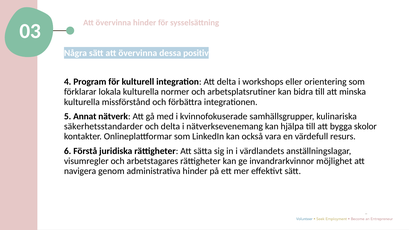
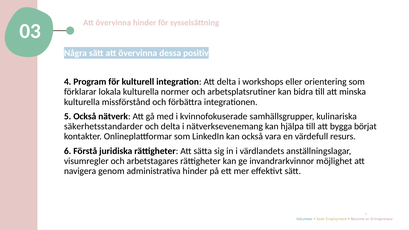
5 Annat: Annat -> Också
skolor: skolor -> börjat
